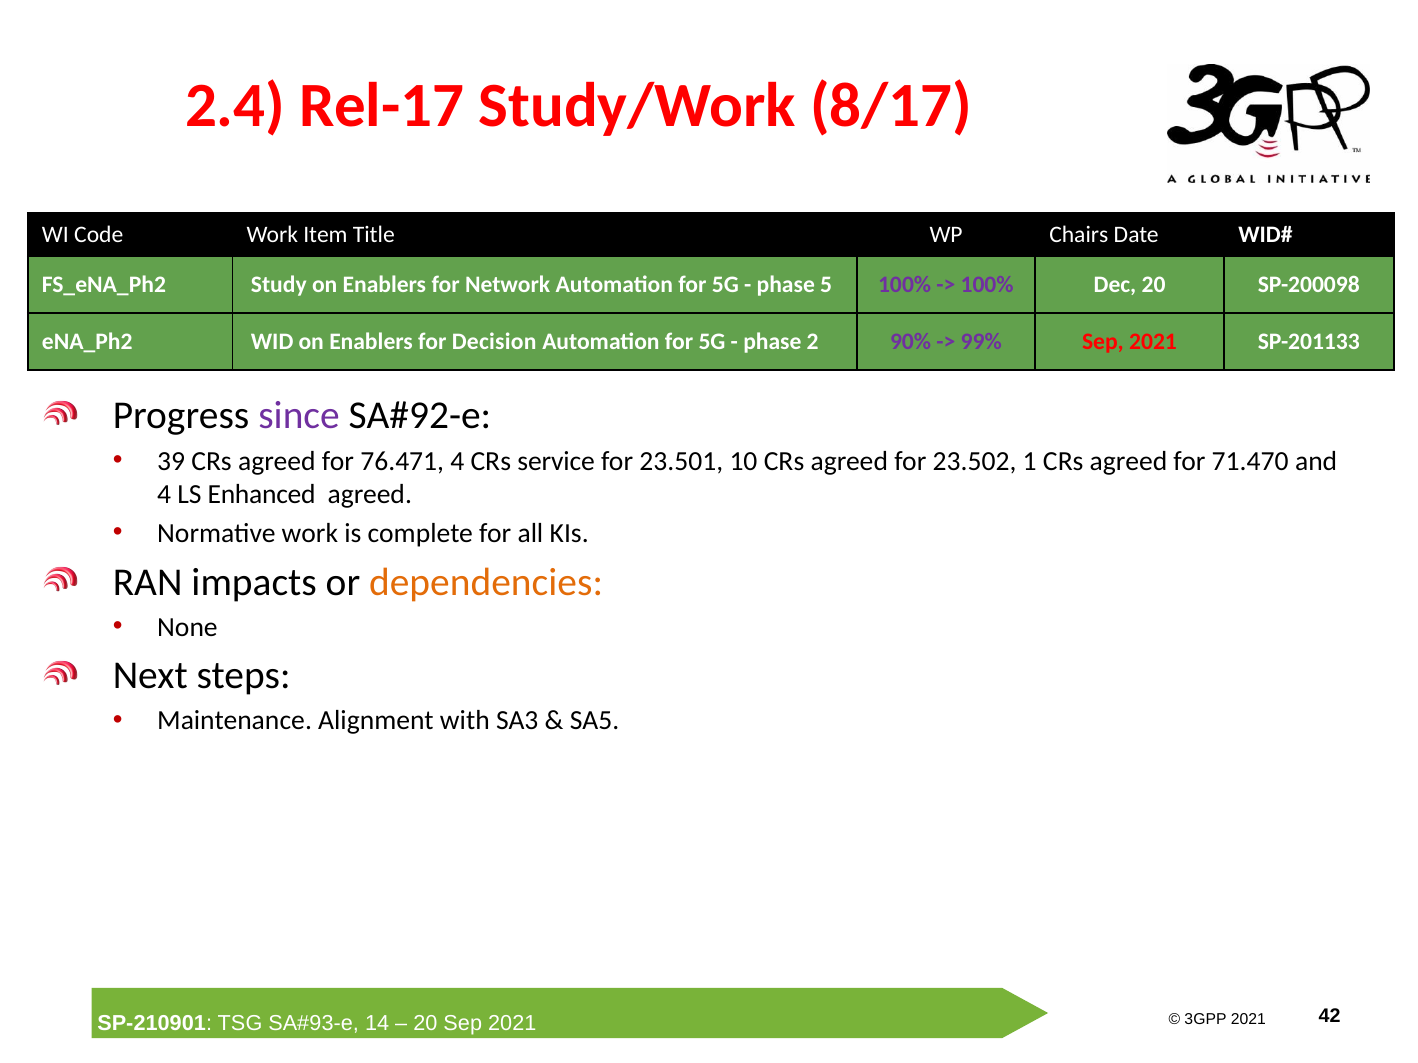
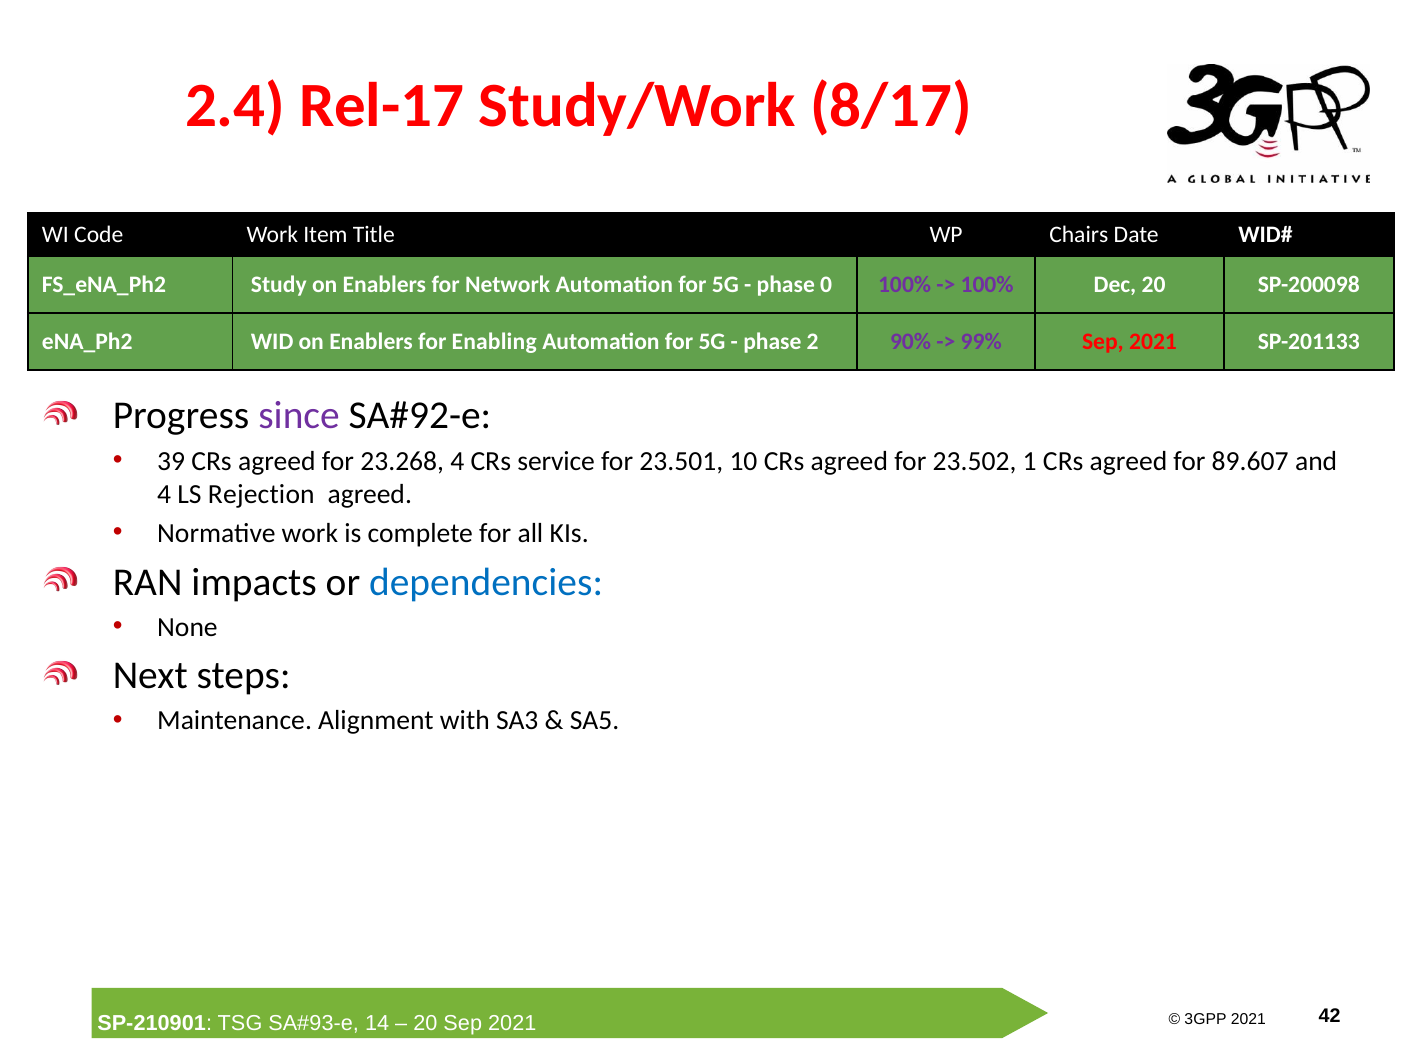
5: 5 -> 0
Decision: Decision -> Enabling
76.471: 76.471 -> 23.268
71.470: 71.470 -> 89.607
Enhanced: Enhanced -> Rejection
dependencies colour: orange -> blue
